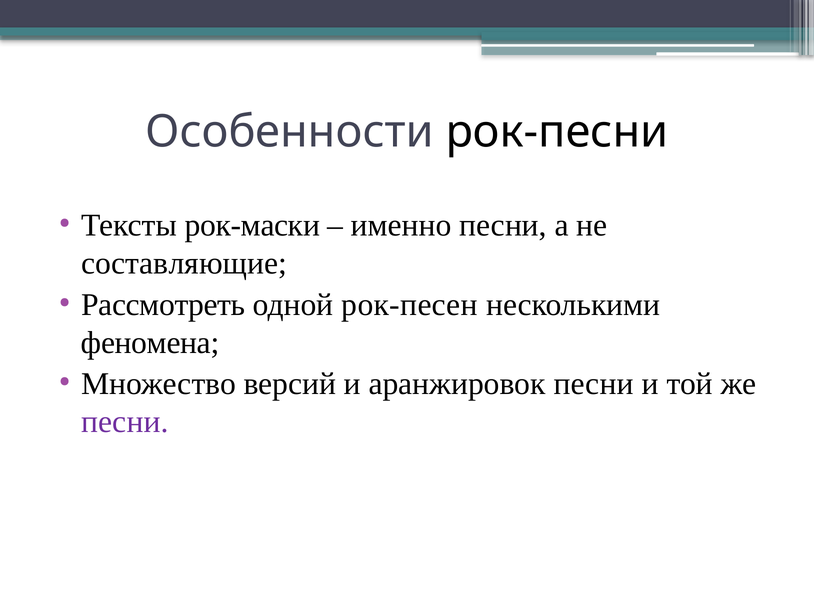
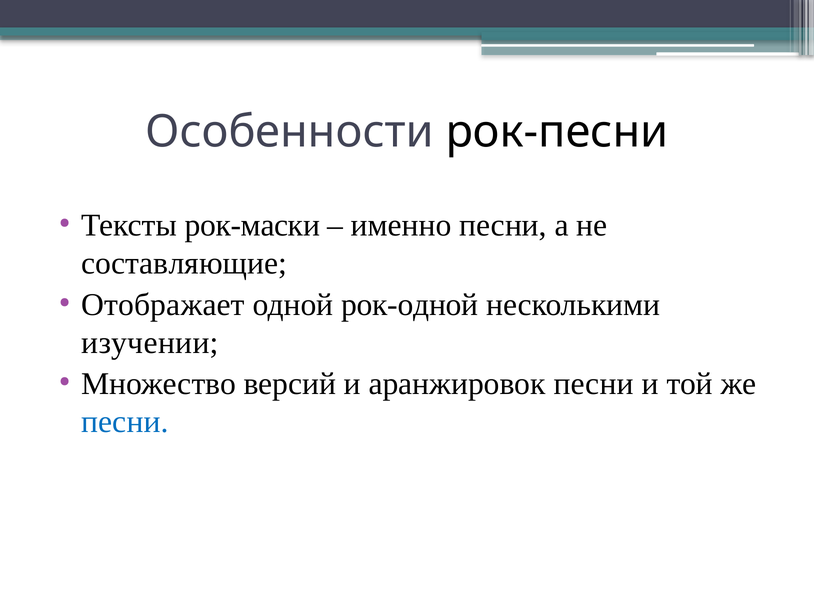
Рассмотреть: Рассмотреть -> Отображает
рок-песен: рок-песен -> рок-одной
феномена: феномена -> изучении
песни at (125, 422) colour: purple -> blue
